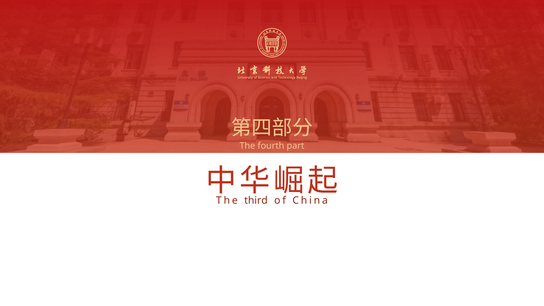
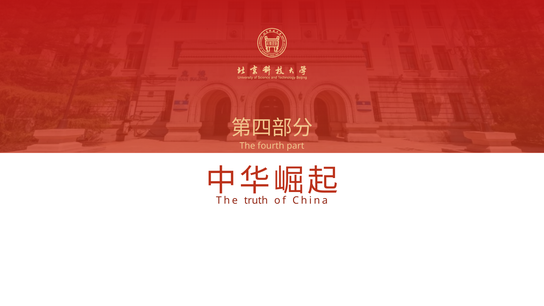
third: third -> truth
